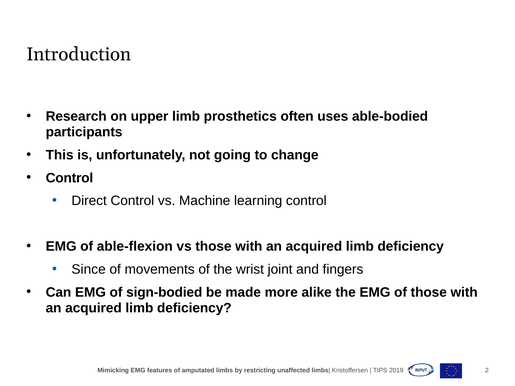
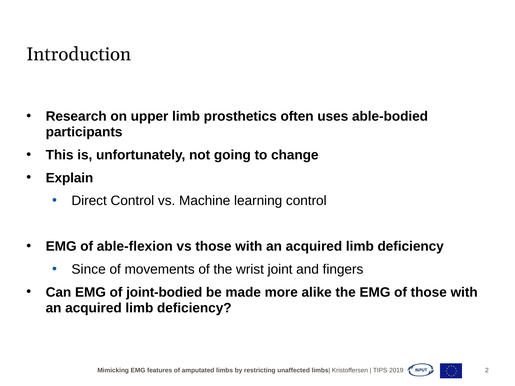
Control at (69, 178): Control -> Explain
sign-bodied: sign-bodied -> joint-bodied
